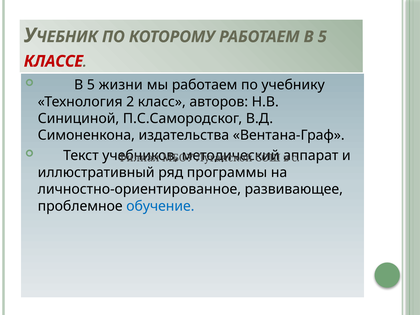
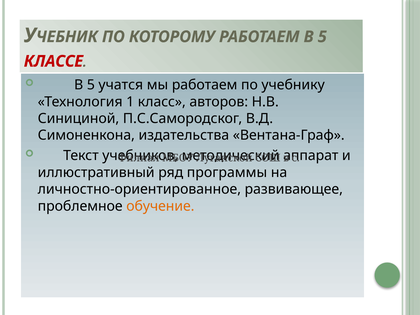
жизни: жизни -> учатся
2: 2 -> 1
обучение colour: blue -> orange
